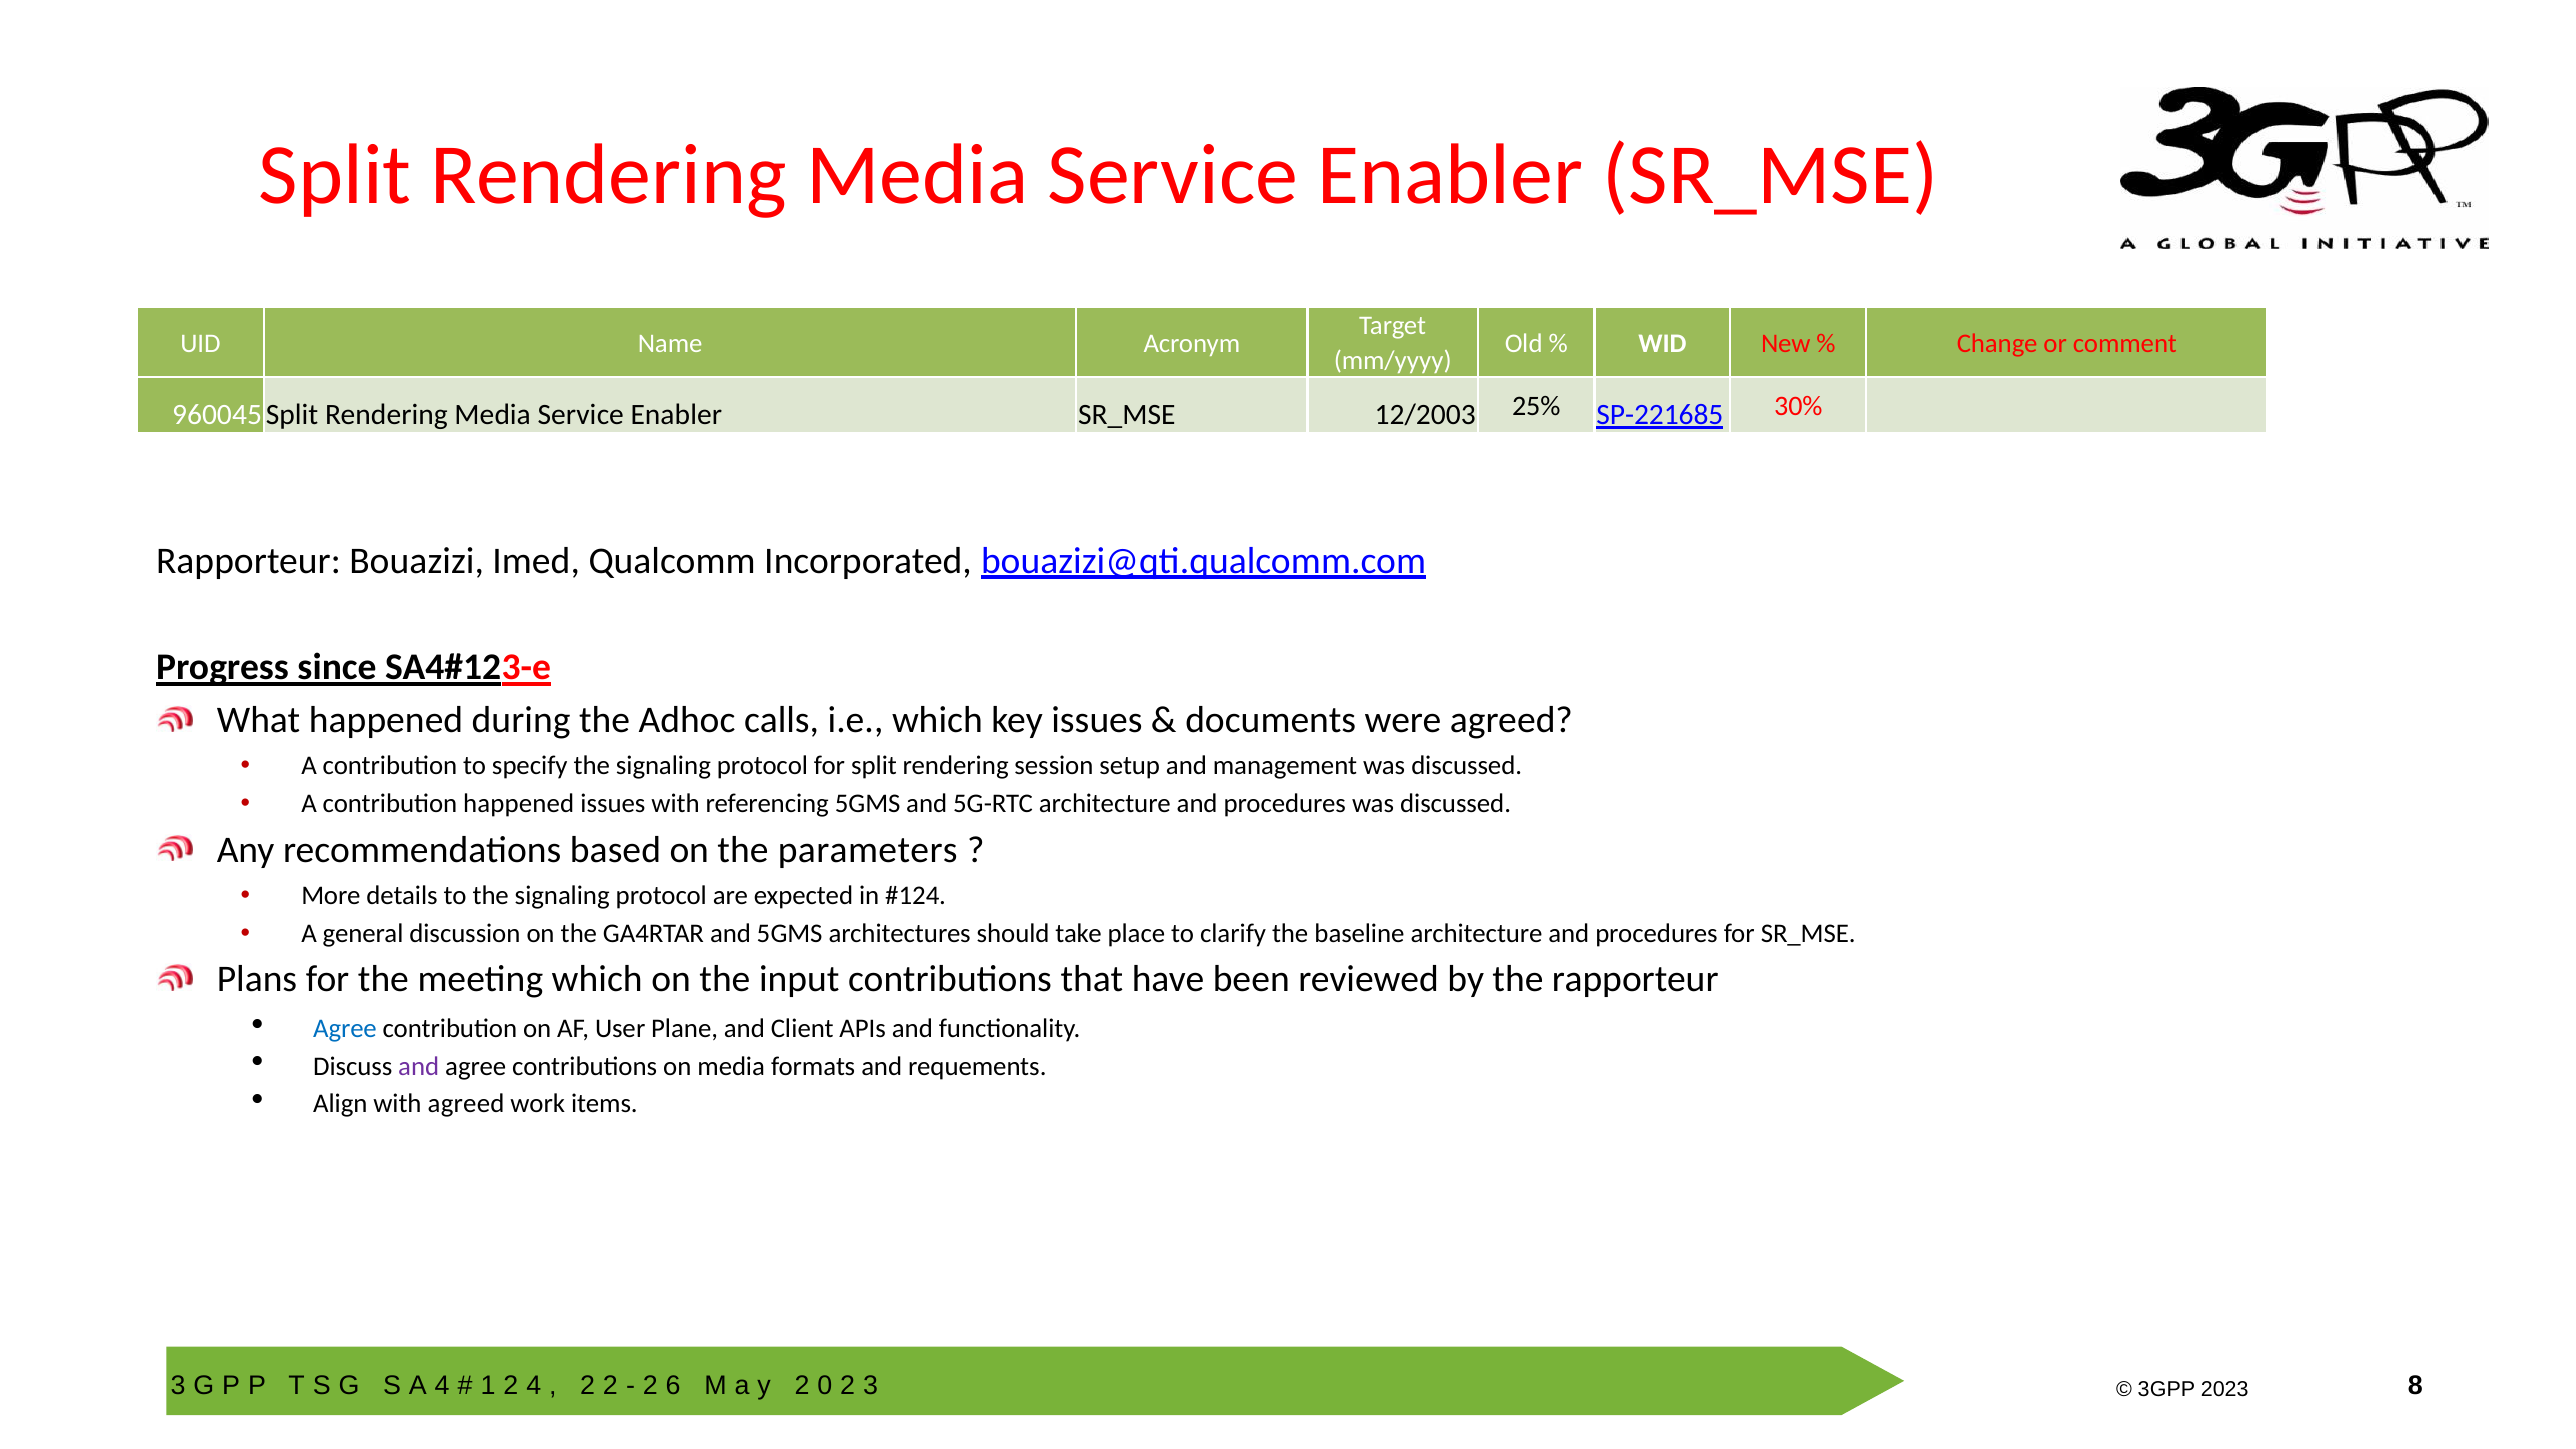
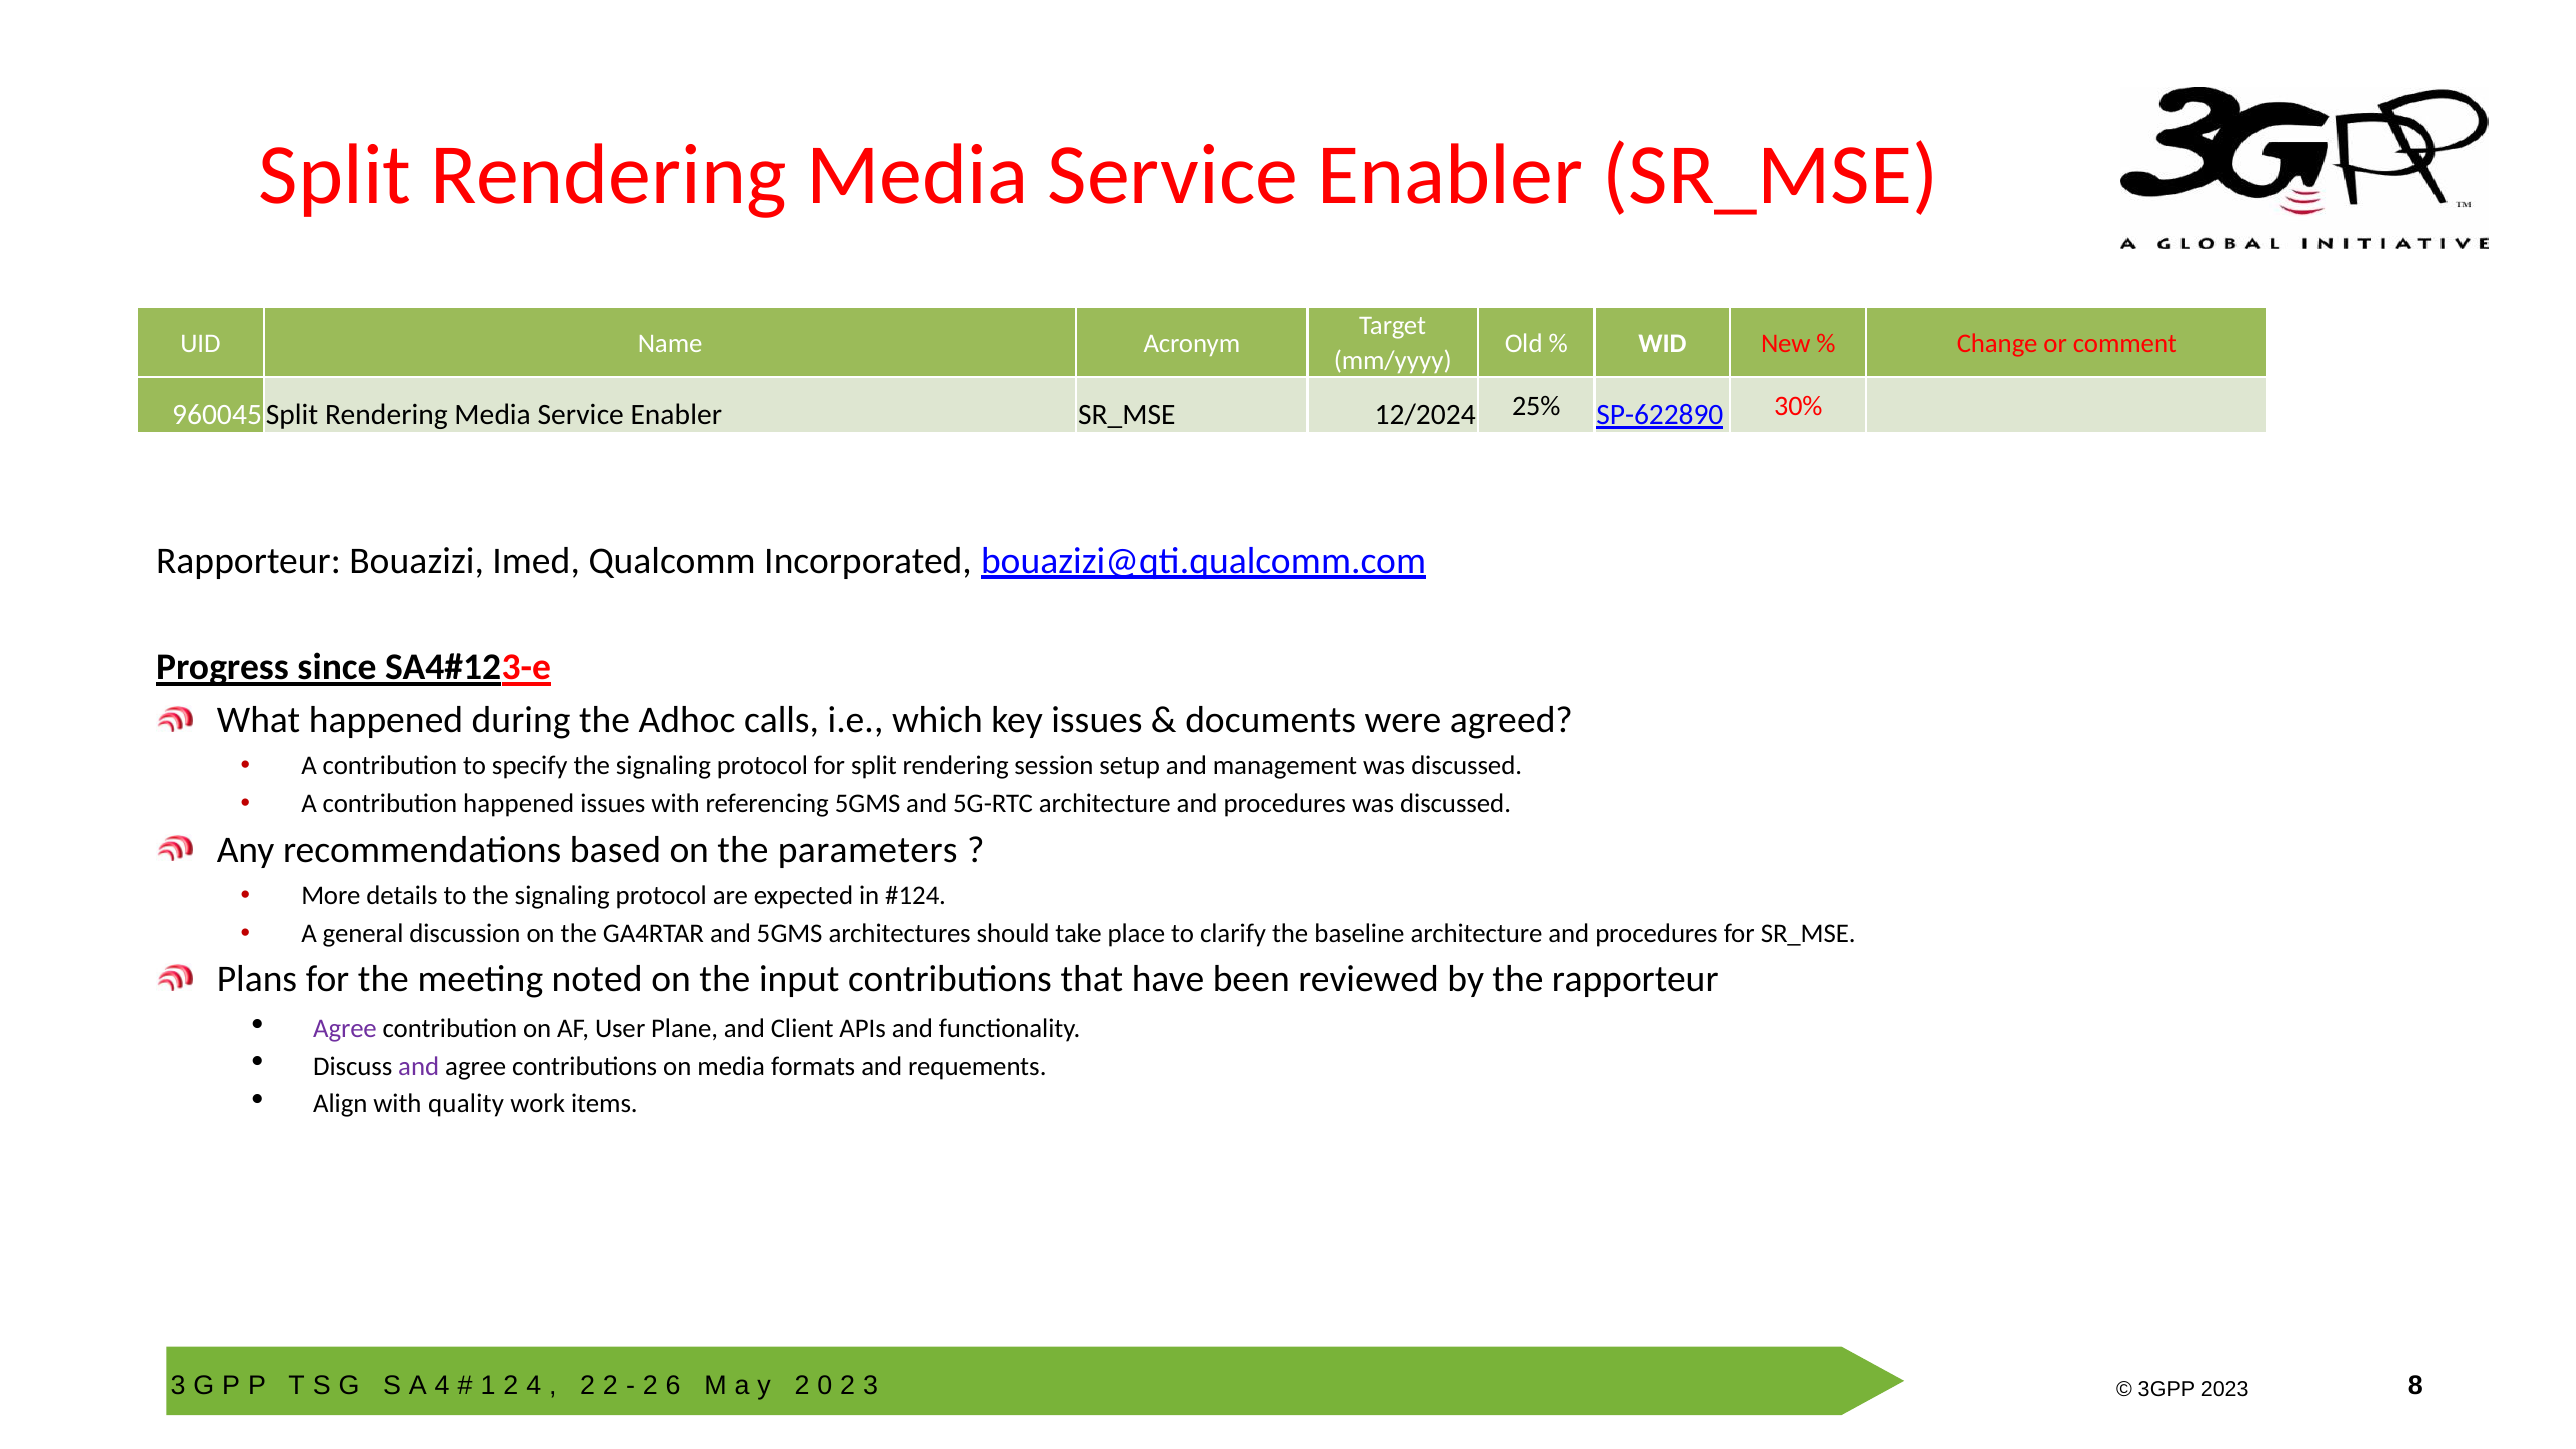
12/2003: 12/2003 -> 12/2024
SP-221685: SP-221685 -> SP-622890
meeting which: which -> noted
Agree at (345, 1029) colour: blue -> purple
with agreed: agreed -> quality
